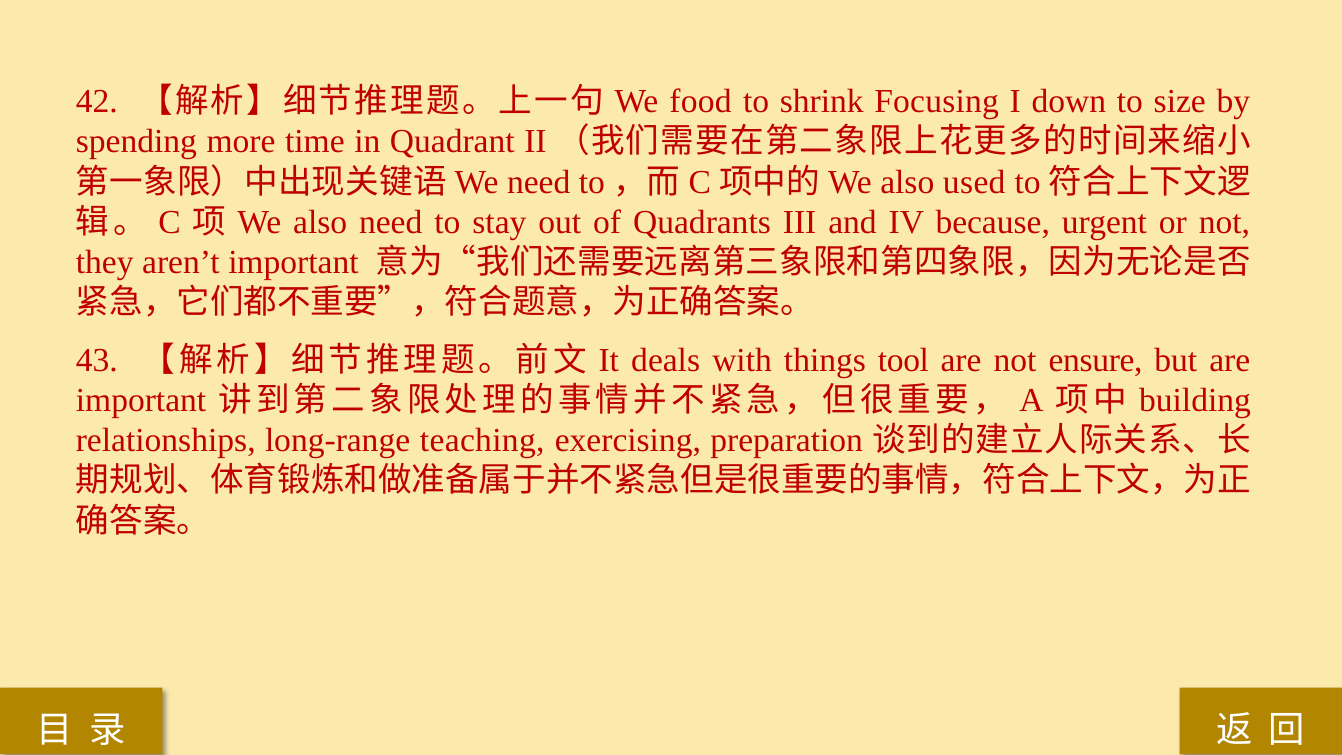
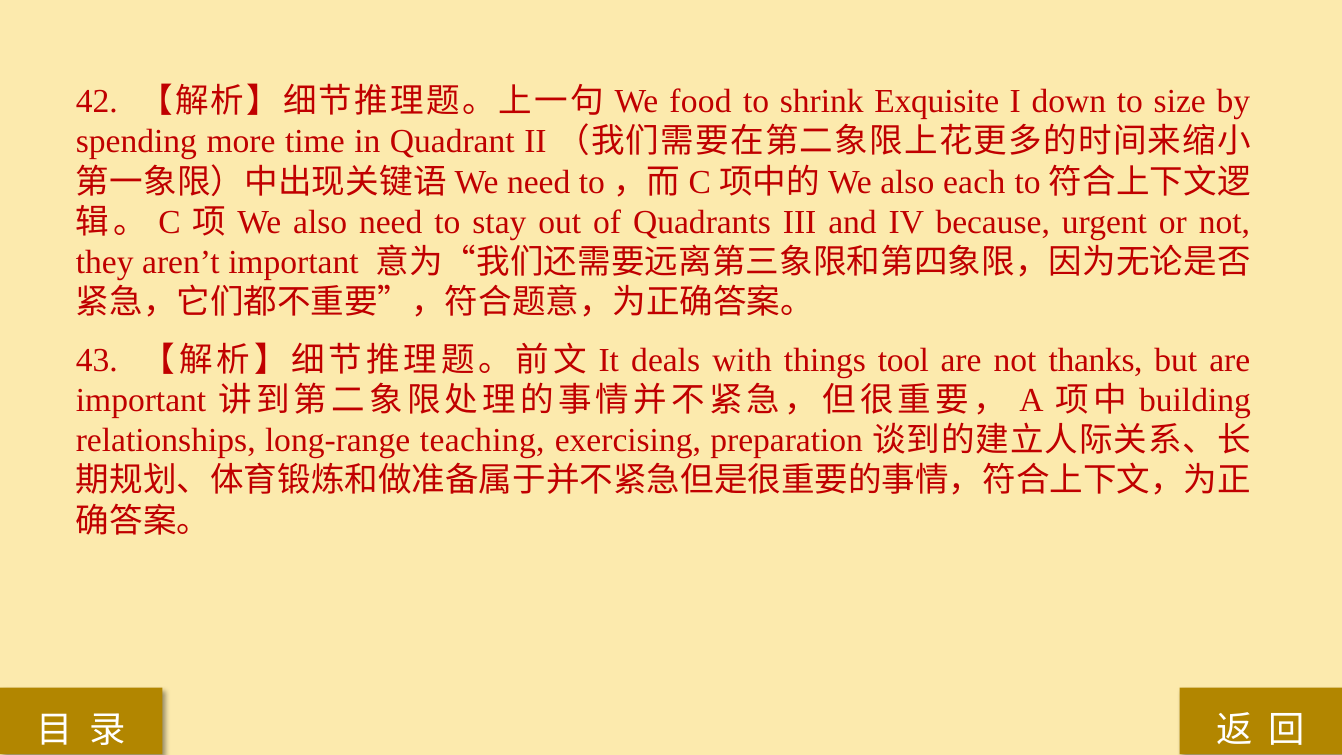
Focusing: Focusing -> Exquisite
used: used -> each
ensure: ensure -> thanks
